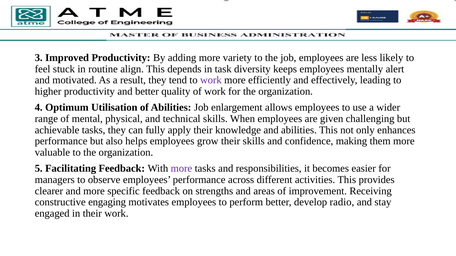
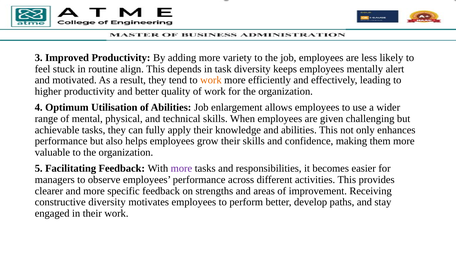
work at (211, 80) colour: purple -> orange
constructive engaging: engaging -> diversity
radio: radio -> paths
